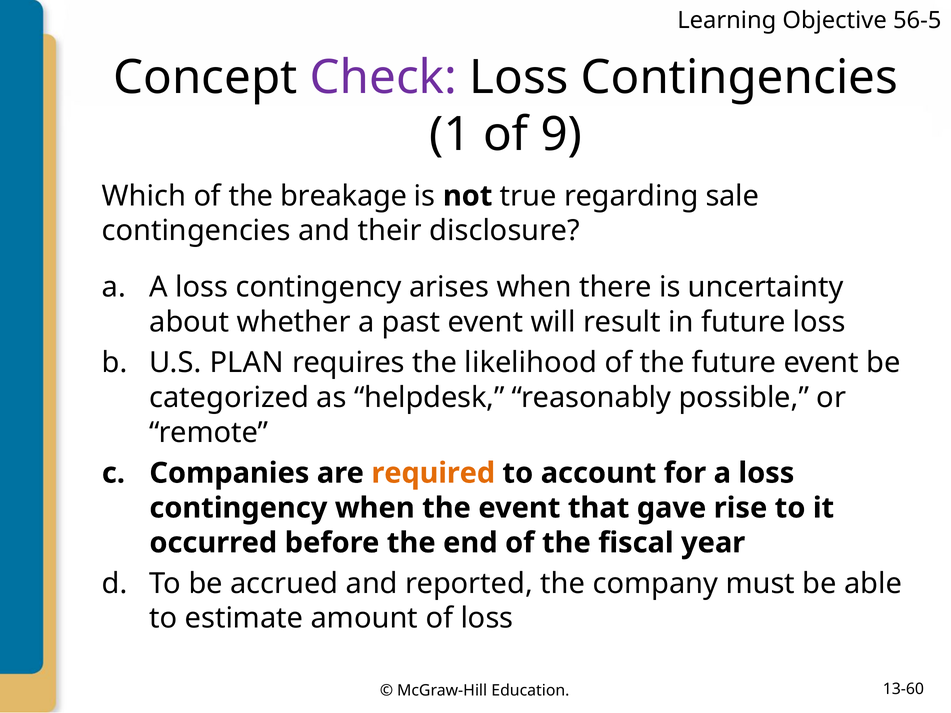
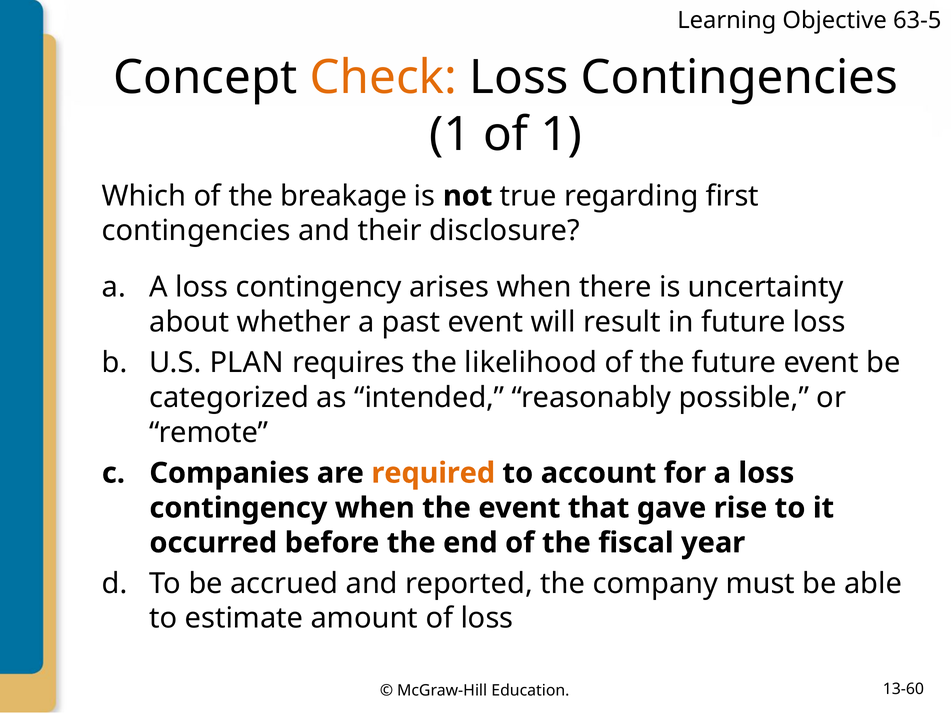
56-5: 56-5 -> 63-5
Check colour: purple -> orange
of 9: 9 -> 1
sale: sale -> first
helpdesk: helpdesk -> intended
